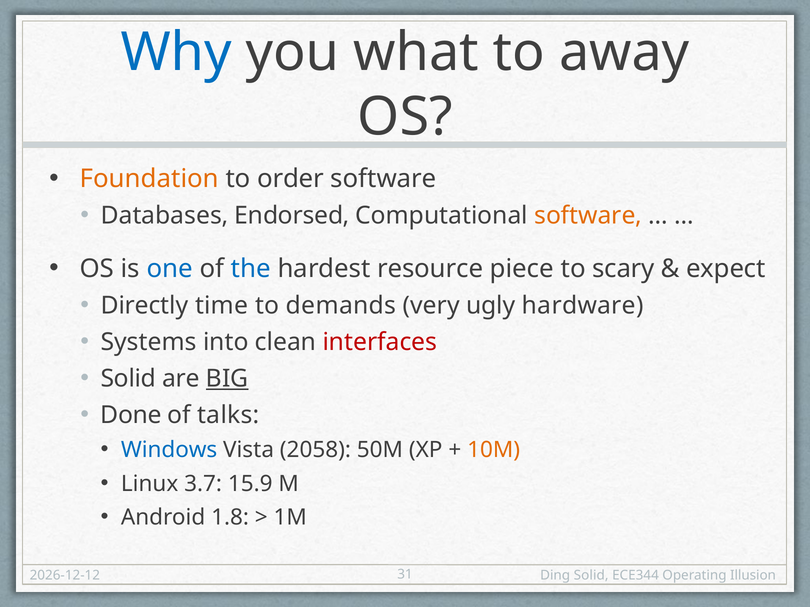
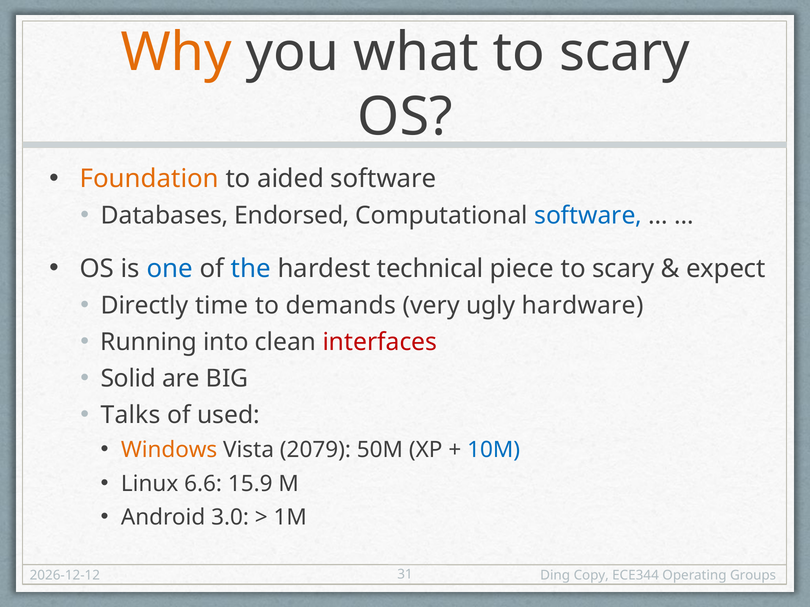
Why colour: blue -> orange
away at (624, 52): away -> scary
order: order -> aided
software at (588, 216) colour: orange -> blue
resource: resource -> technical
Systems: Systems -> Running
BIG underline: present -> none
Done: Done -> Talks
talks: talks -> used
Windows colour: blue -> orange
2058: 2058 -> 2079
10M colour: orange -> blue
3.7: 3.7 -> 6.6
1.8: 1.8 -> 3.0
Ding Solid: Solid -> Copy
Illusion: Illusion -> Groups
